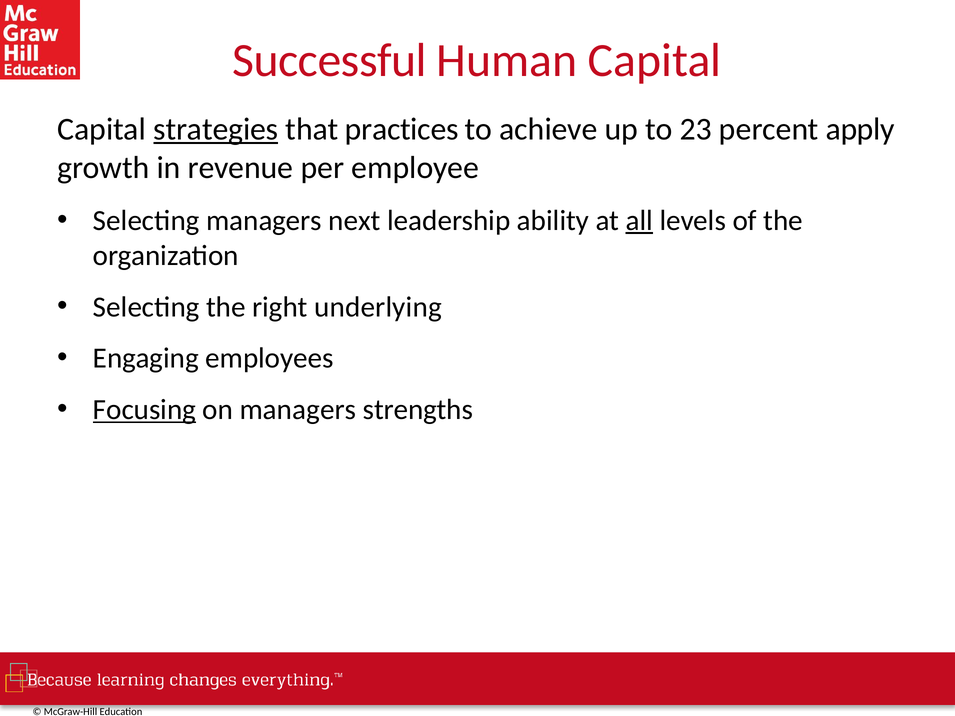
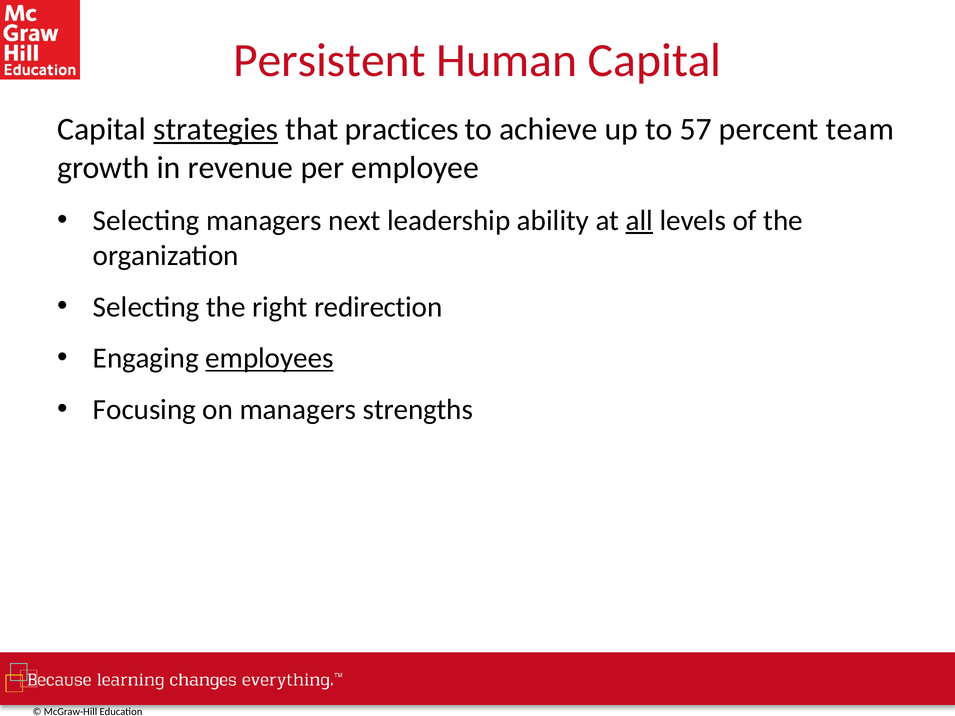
Successful: Successful -> Persistent
23: 23 -> 57
apply: apply -> team
underlying: underlying -> redirection
employees underline: none -> present
Focusing underline: present -> none
